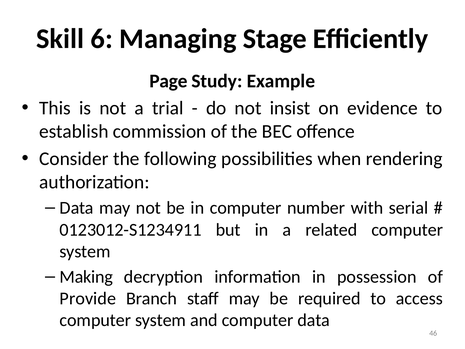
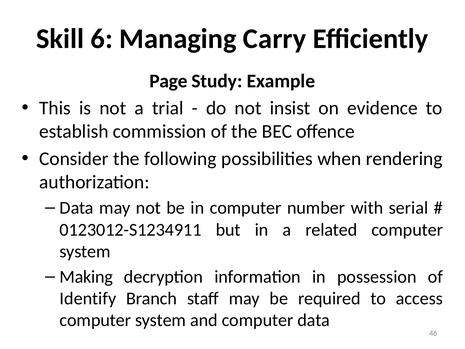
Stage: Stage -> Carry
Provide: Provide -> Identify
